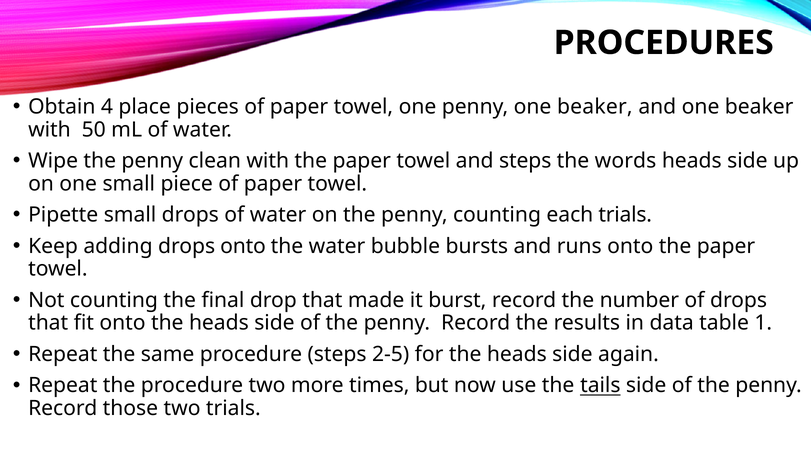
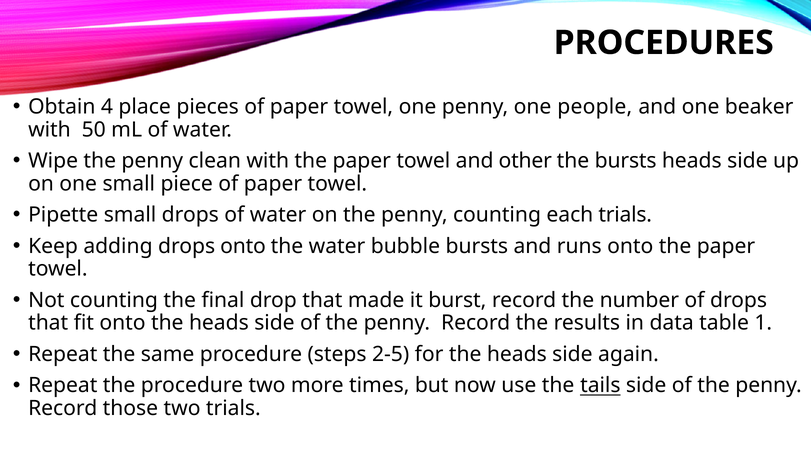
penny one beaker: beaker -> people
and steps: steps -> other
the words: words -> bursts
